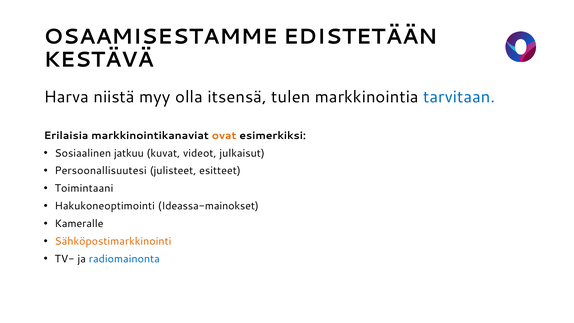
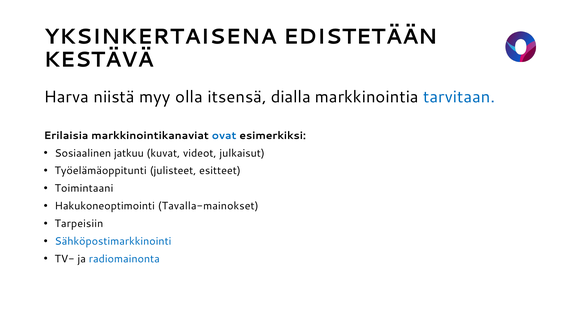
OSAAMISESTAMME: OSAAMISESTAMME -> YKSINKERTAISENA
tulen: tulen -> dialla
ovat colour: orange -> blue
Persoonallisuutesi: Persoonallisuutesi -> Työelämäoppitunti
Ideassa-mainokset: Ideassa-mainokset -> Tavalla-mainokset
Kameralle: Kameralle -> Tarpeisiin
Sähköpostimarkkinointi colour: orange -> blue
